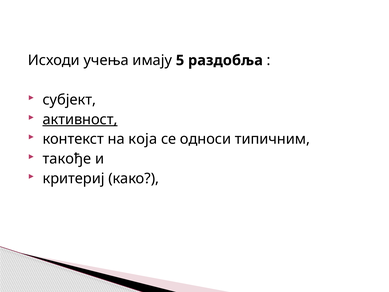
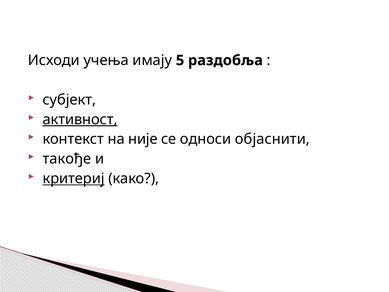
која: која -> није
типичним: типичним -> објаснити
критериј underline: none -> present
